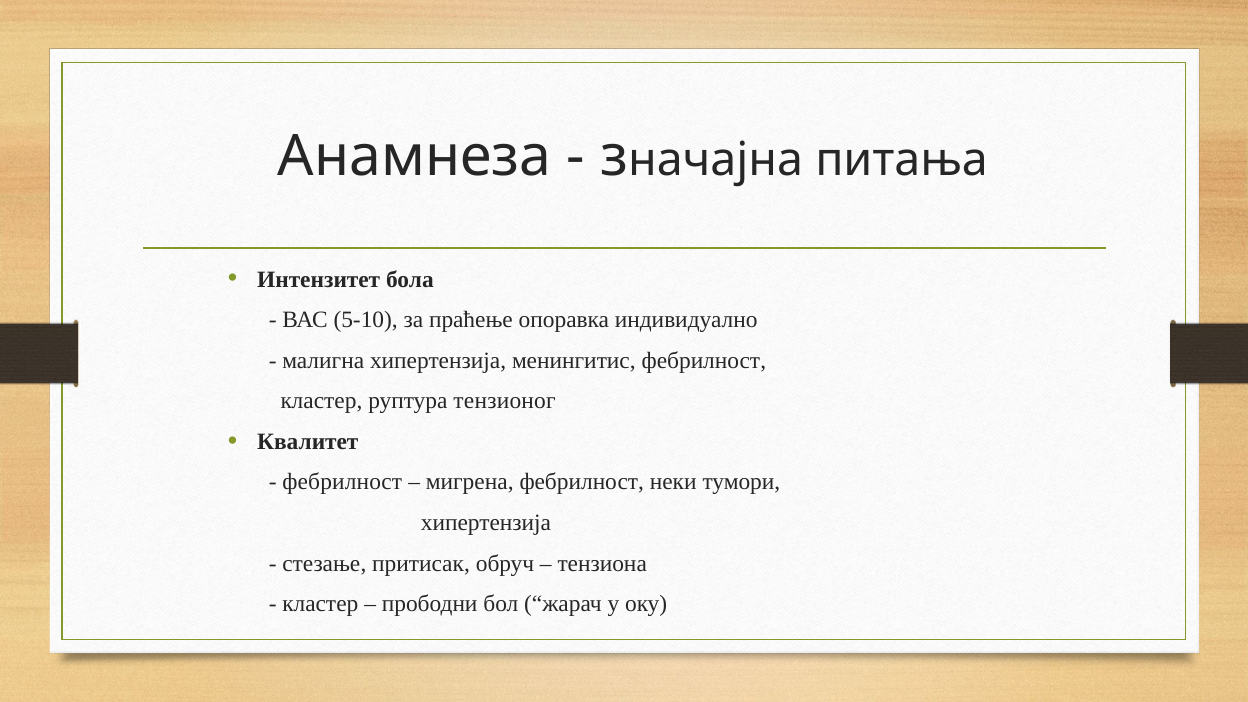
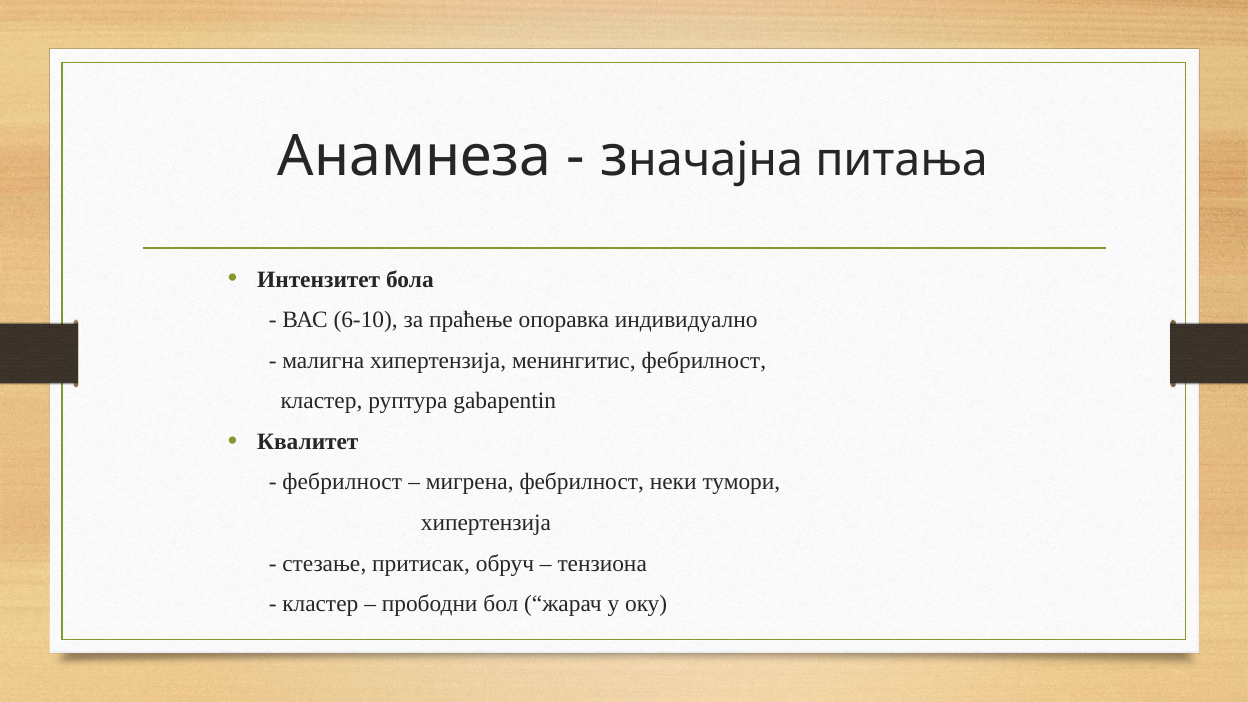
5-10: 5-10 -> 6-10
тензионог: тензионог -> gabapentin
